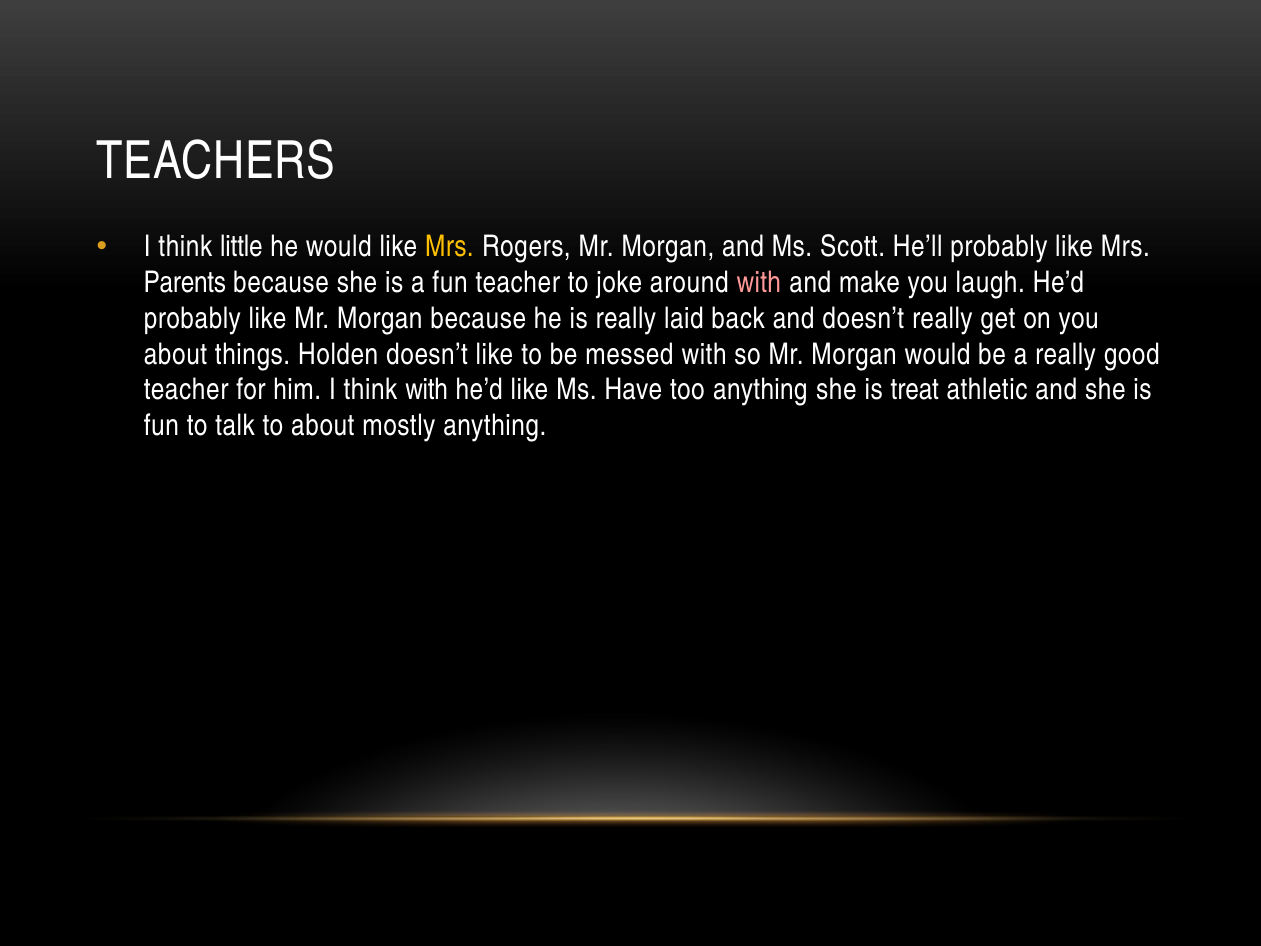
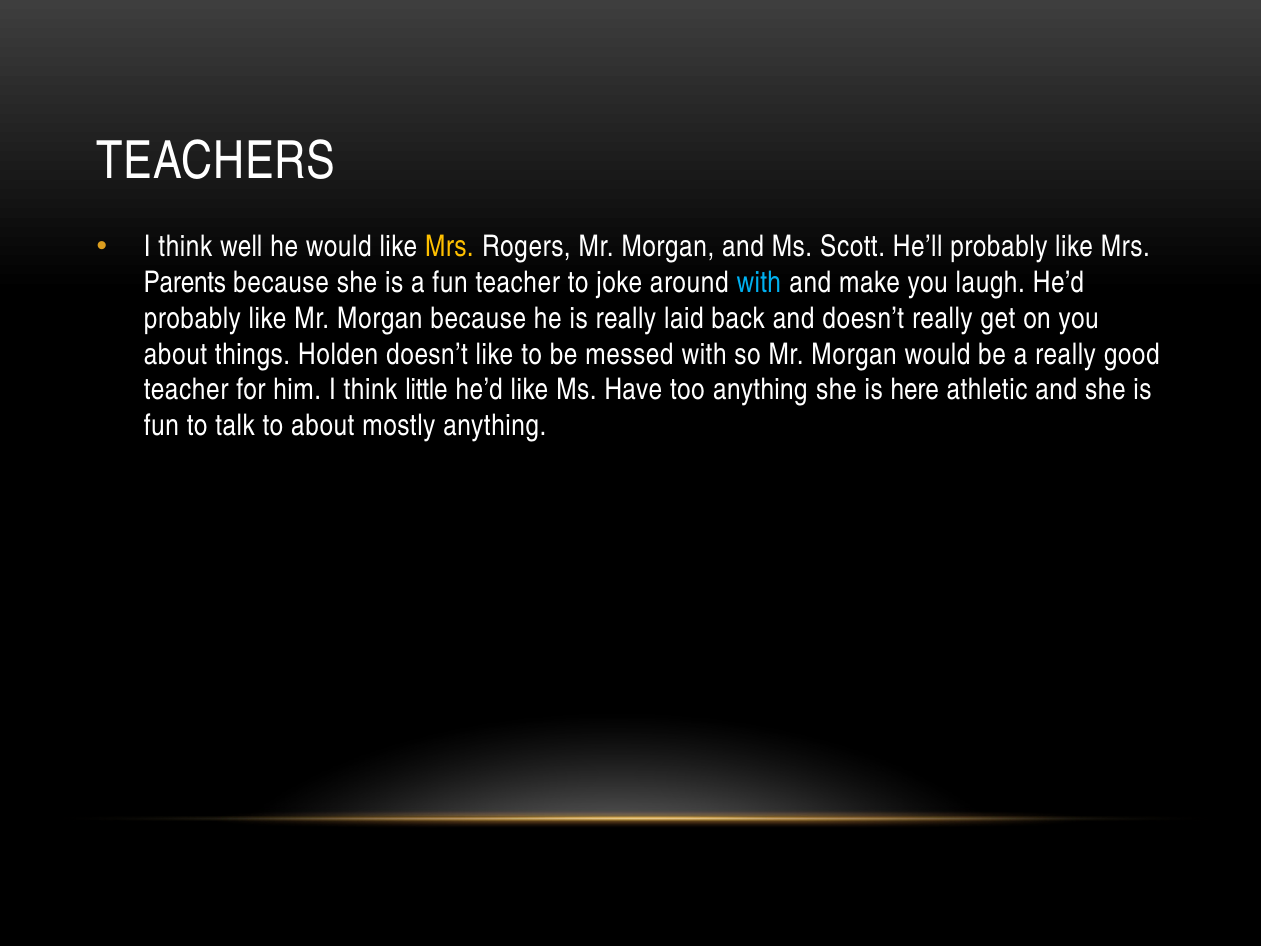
little: little -> well
with at (759, 283) colour: pink -> light blue
think with: with -> little
treat: treat -> here
